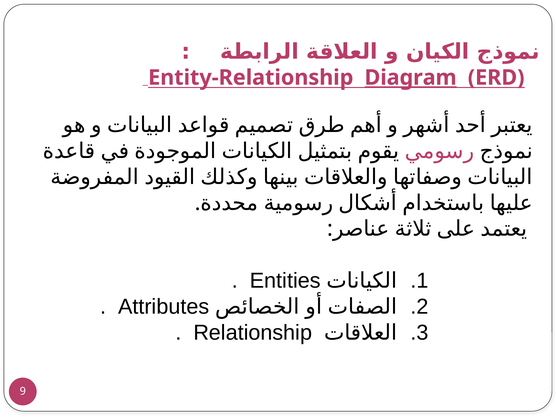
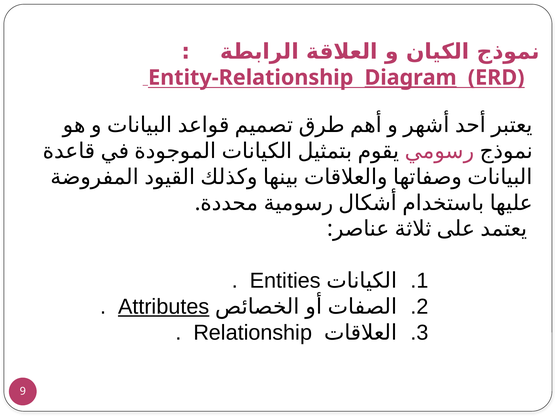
Attributes underline: none -> present
